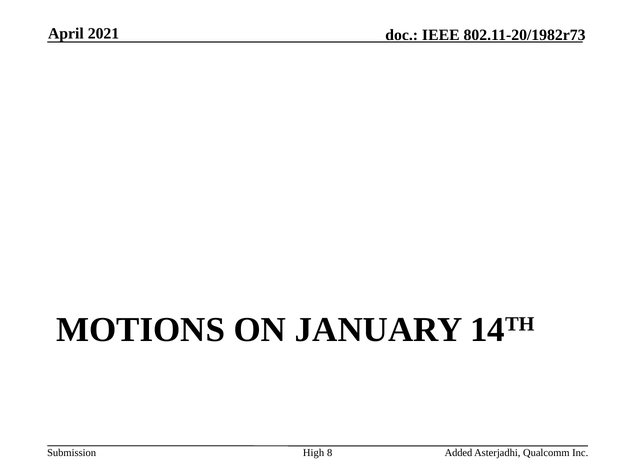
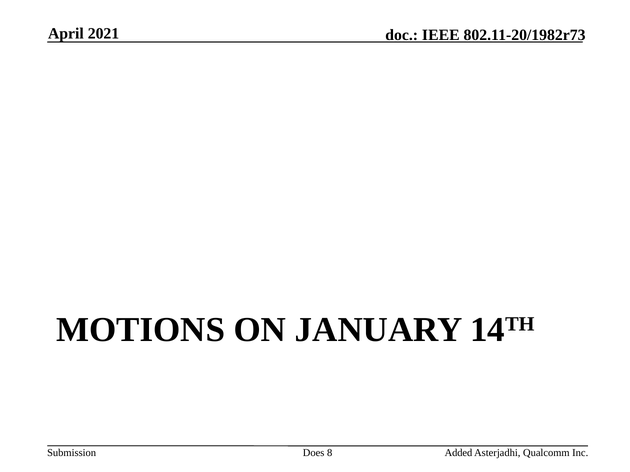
High: High -> Does
